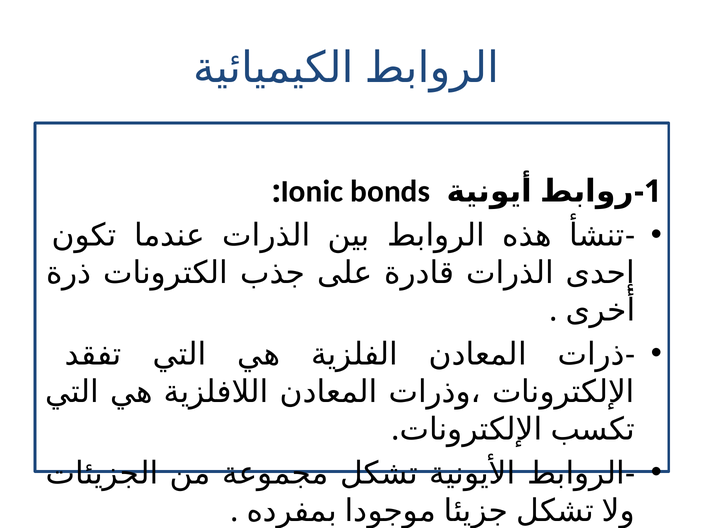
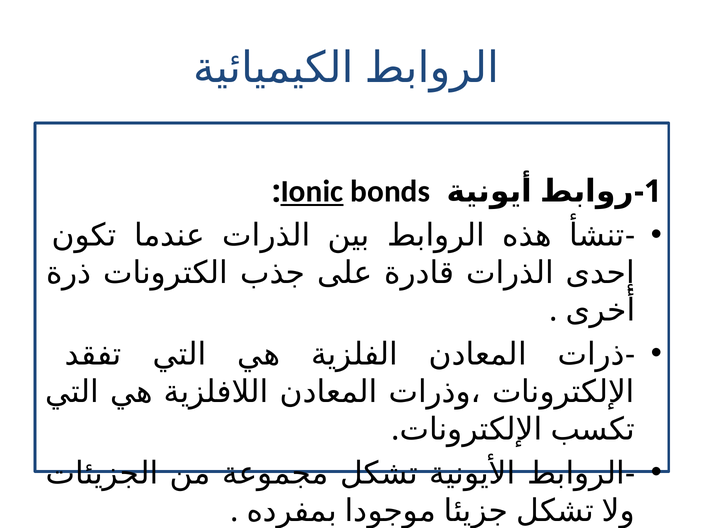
Ionic underline: none -> present
